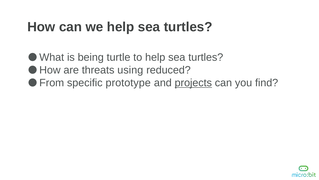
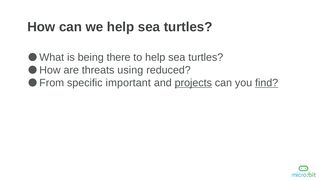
turtle: turtle -> there
prototype: prototype -> important
find underline: none -> present
